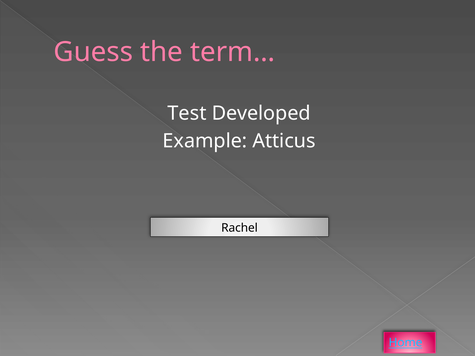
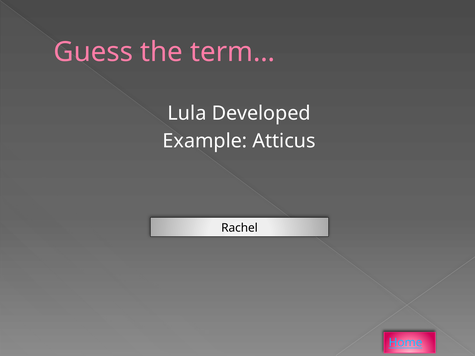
Test: Test -> Lula
